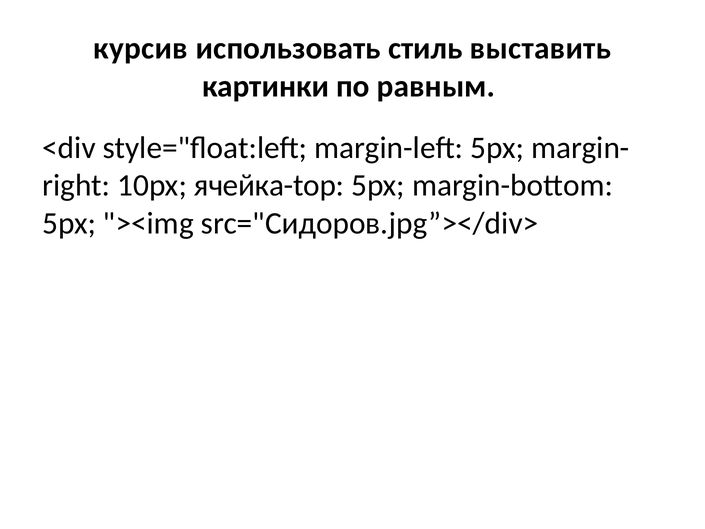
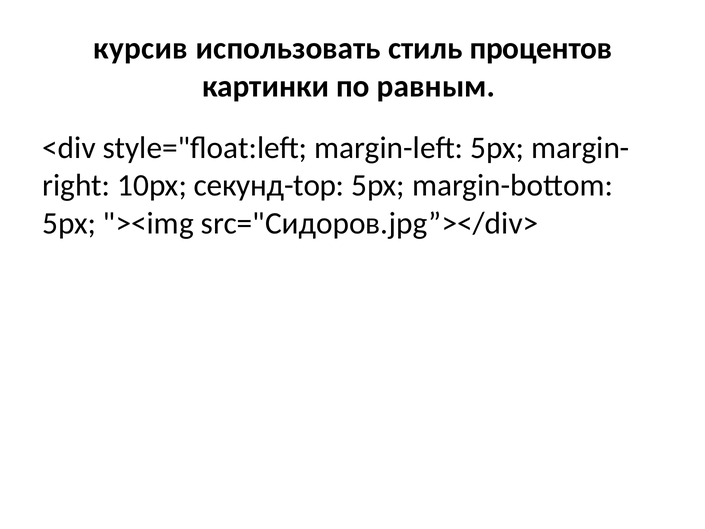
выставить: выставить -> процентов
ячейка-top: ячейка-top -> секунд-top
